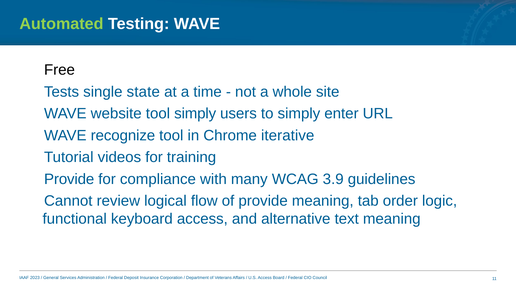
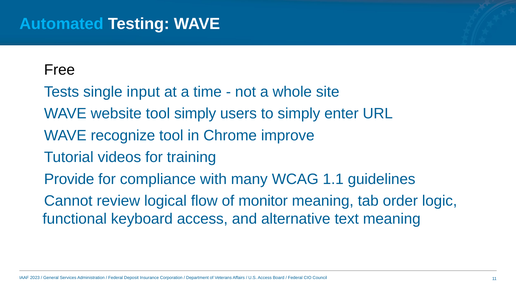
Automated colour: light green -> light blue
state: state -> input
iterative: iterative -> improve
3.9: 3.9 -> 1.1
of provide: provide -> monitor
